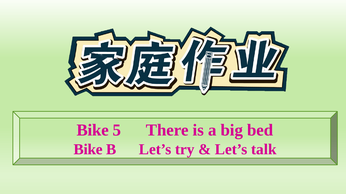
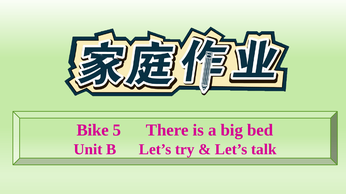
Bike at (88, 150): Bike -> Unit
